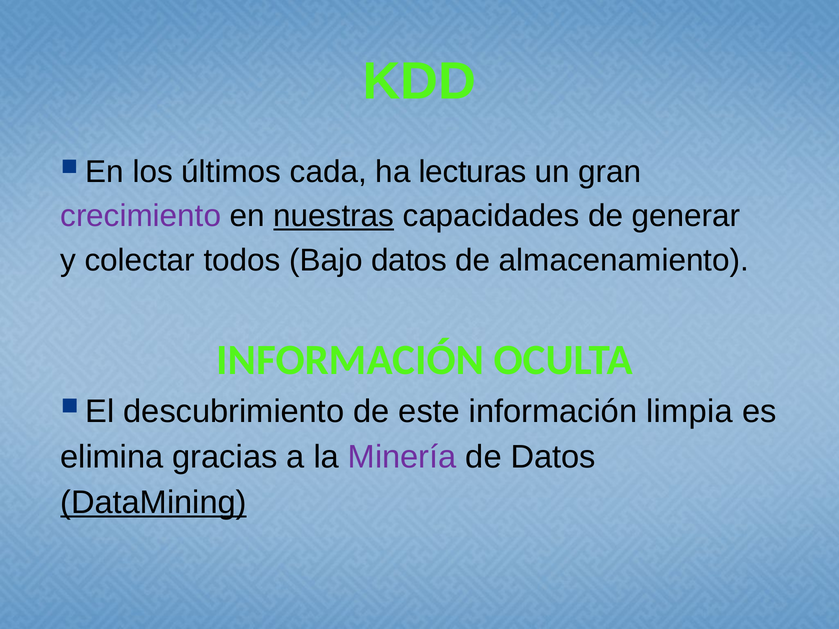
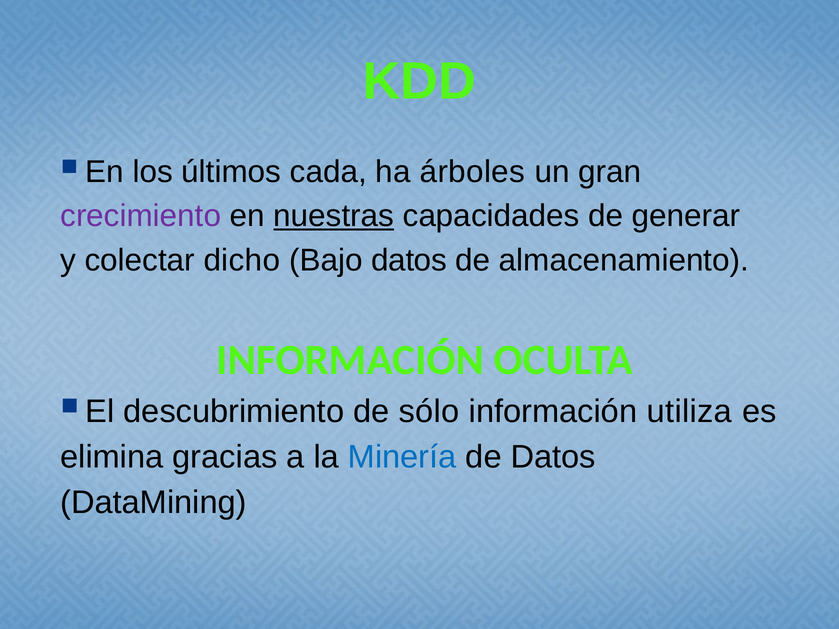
lecturas: lecturas -> árboles
todos: todos -> dicho
este: este -> sólo
limpia: limpia -> utiliza
Minería colour: purple -> blue
DataMining underline: present -> none
